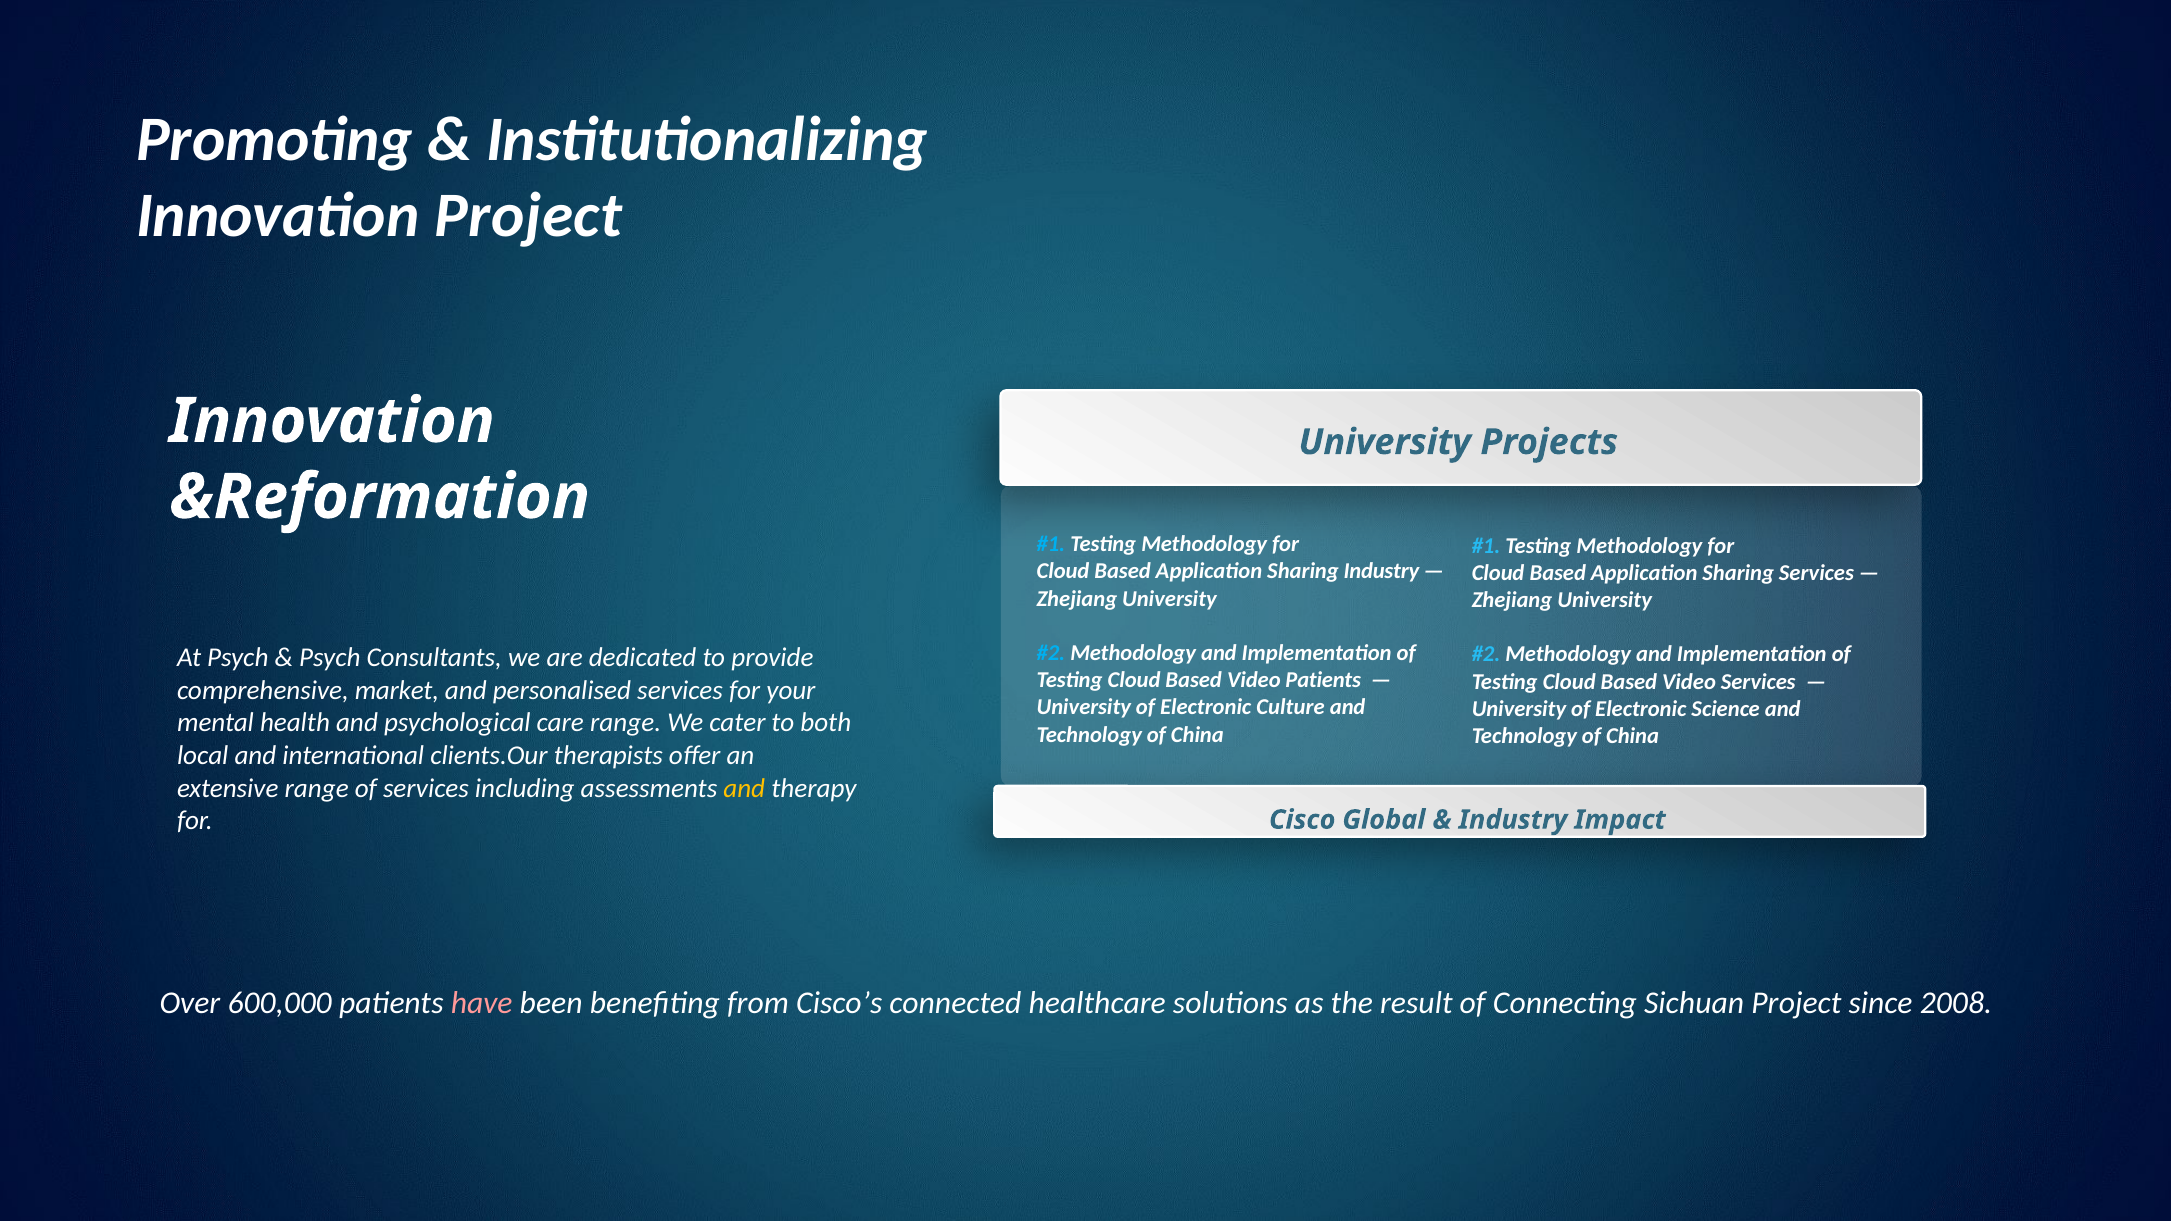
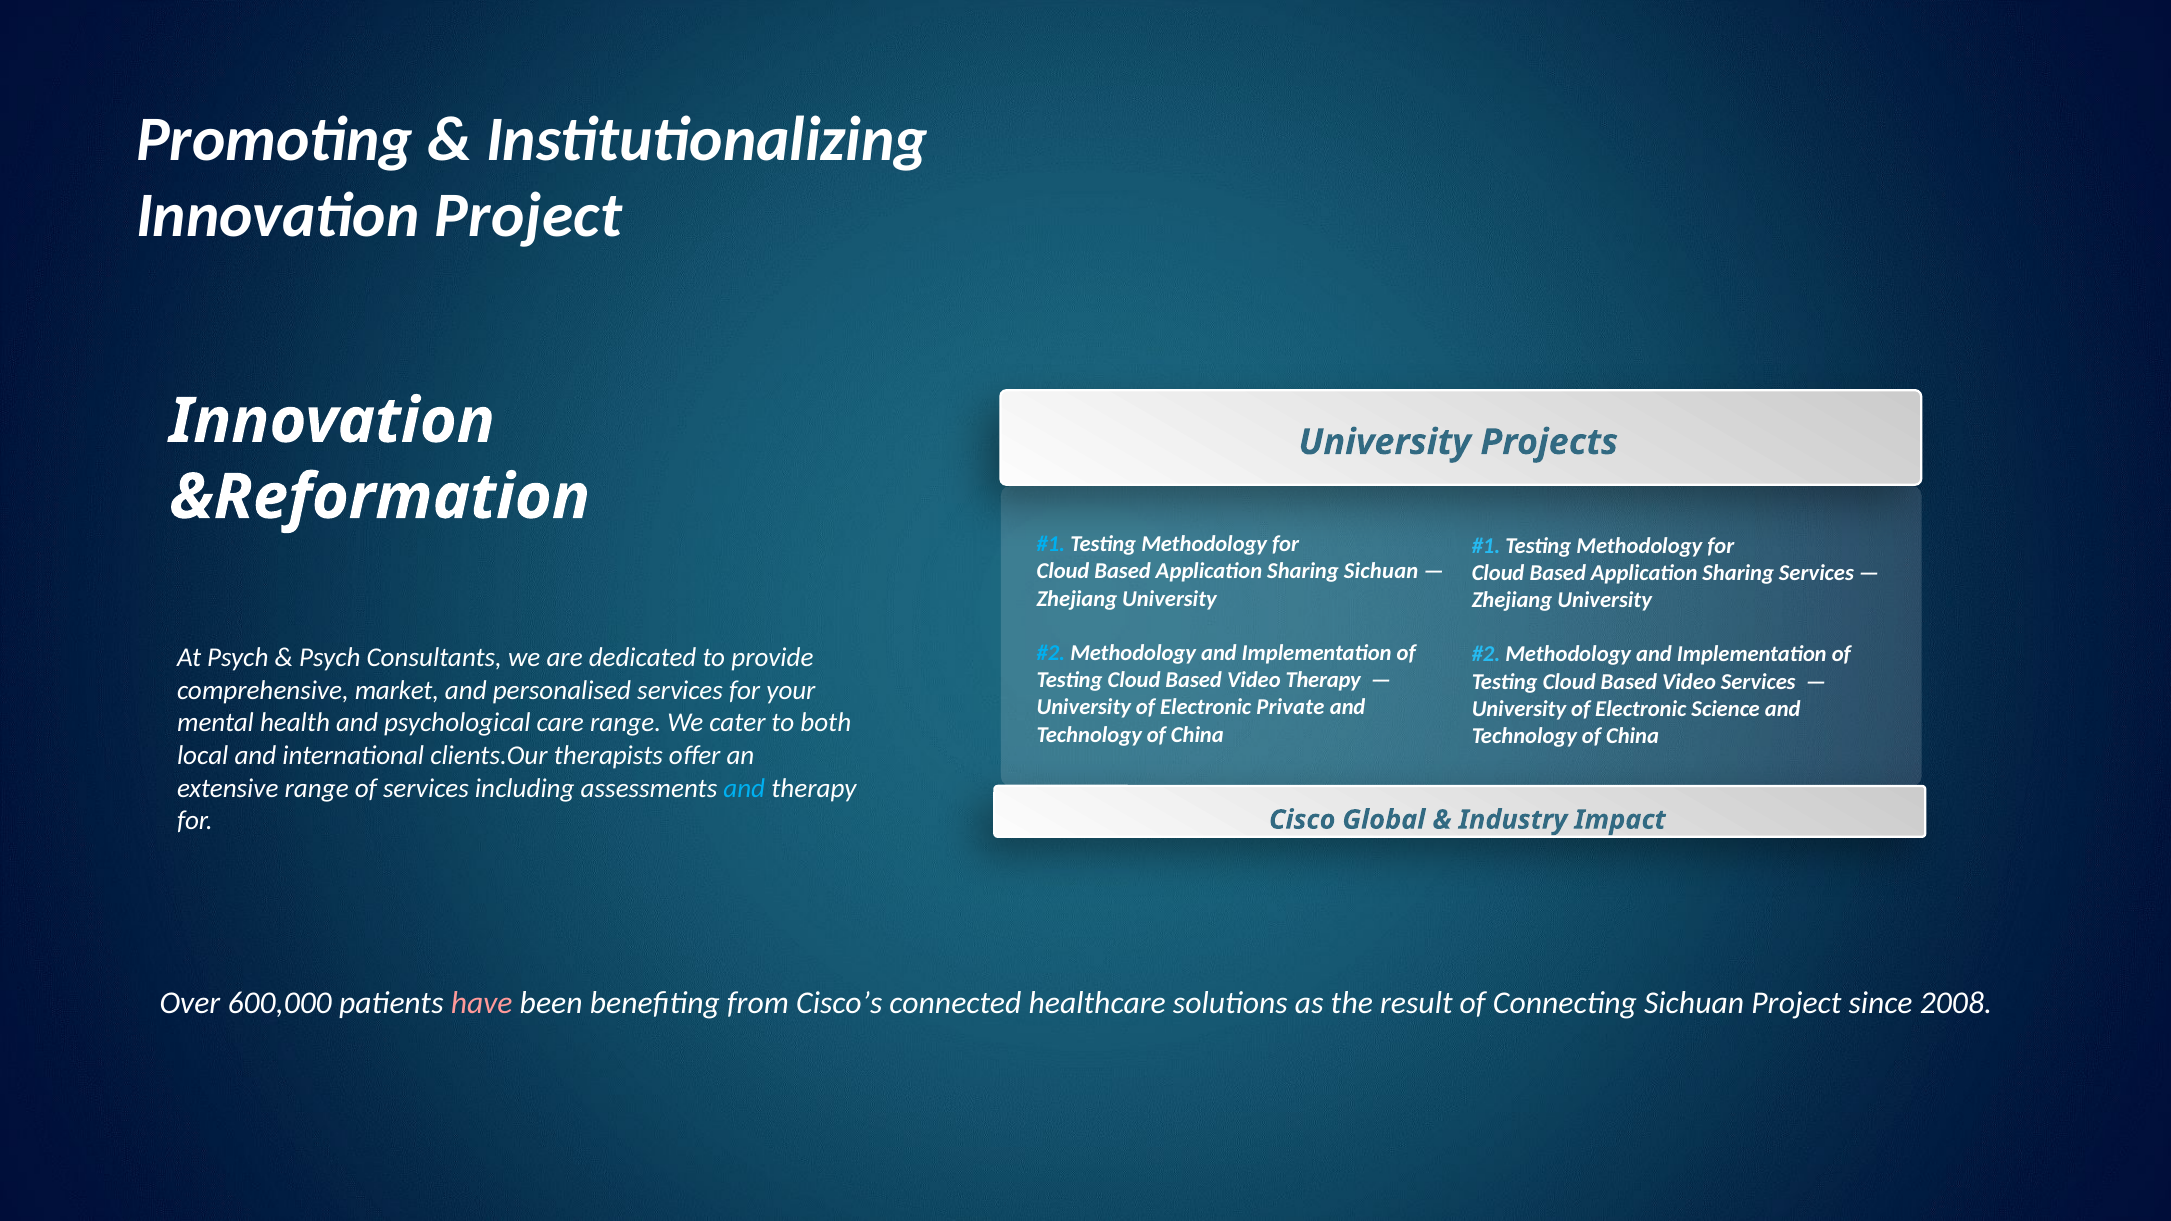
Sharing Industry: Industry -> Sichuan
Video Patients: Patients -> Therapy
Culture: Culture -> Private
and at (744, 788) colour: yellow -> light blue
